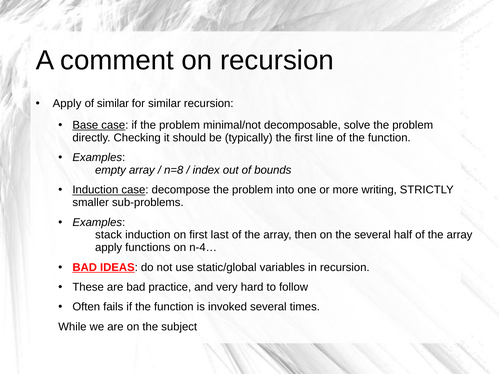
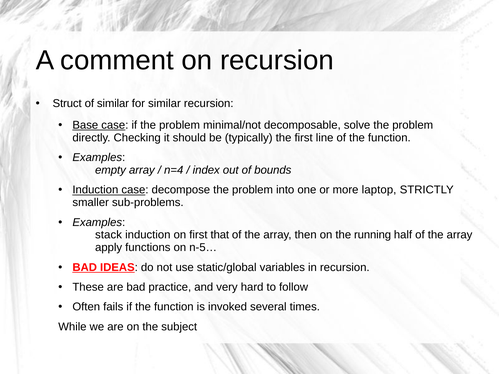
Apply at (67, 104): Apply -> Struct
n=8: n=8 -> n=4
writing: writing -> laptop
last: last -> that
the several: several -> running
n-4…: n-4… -> n-5…
